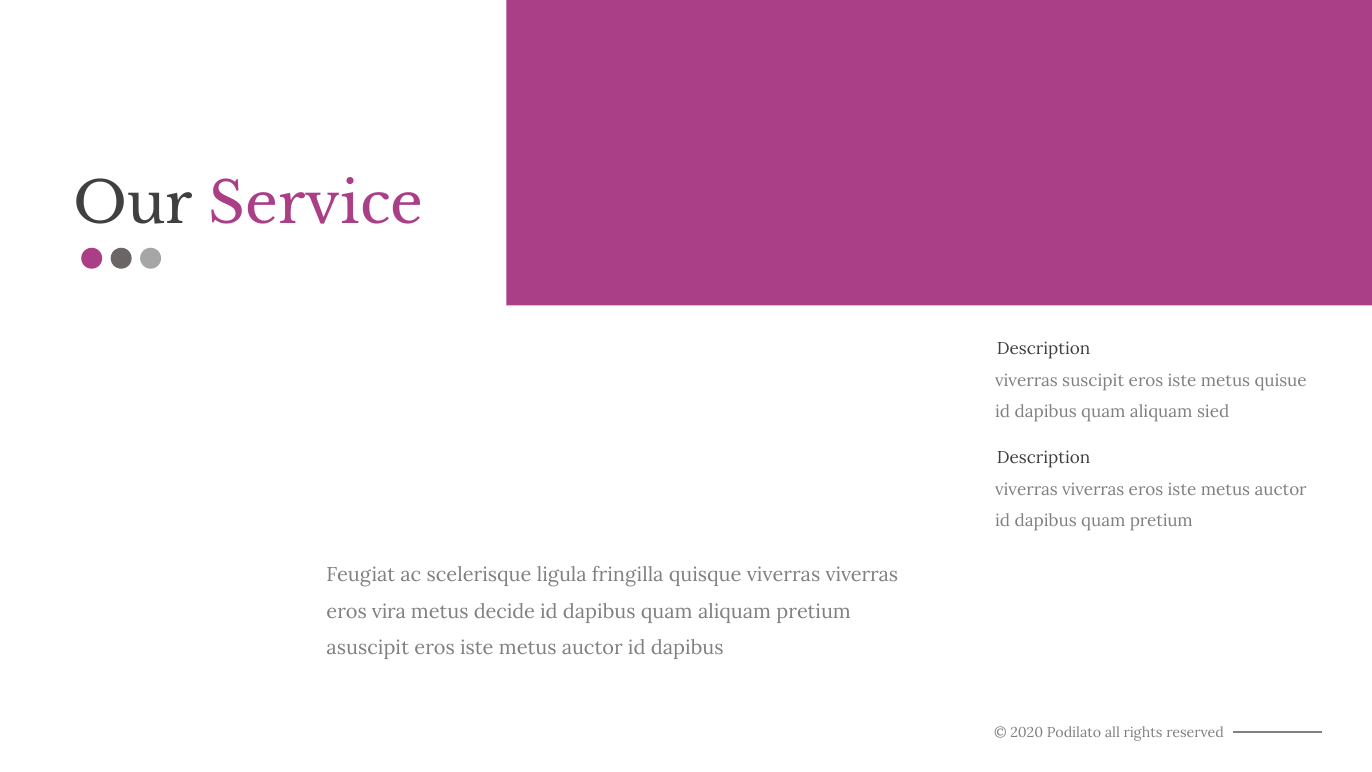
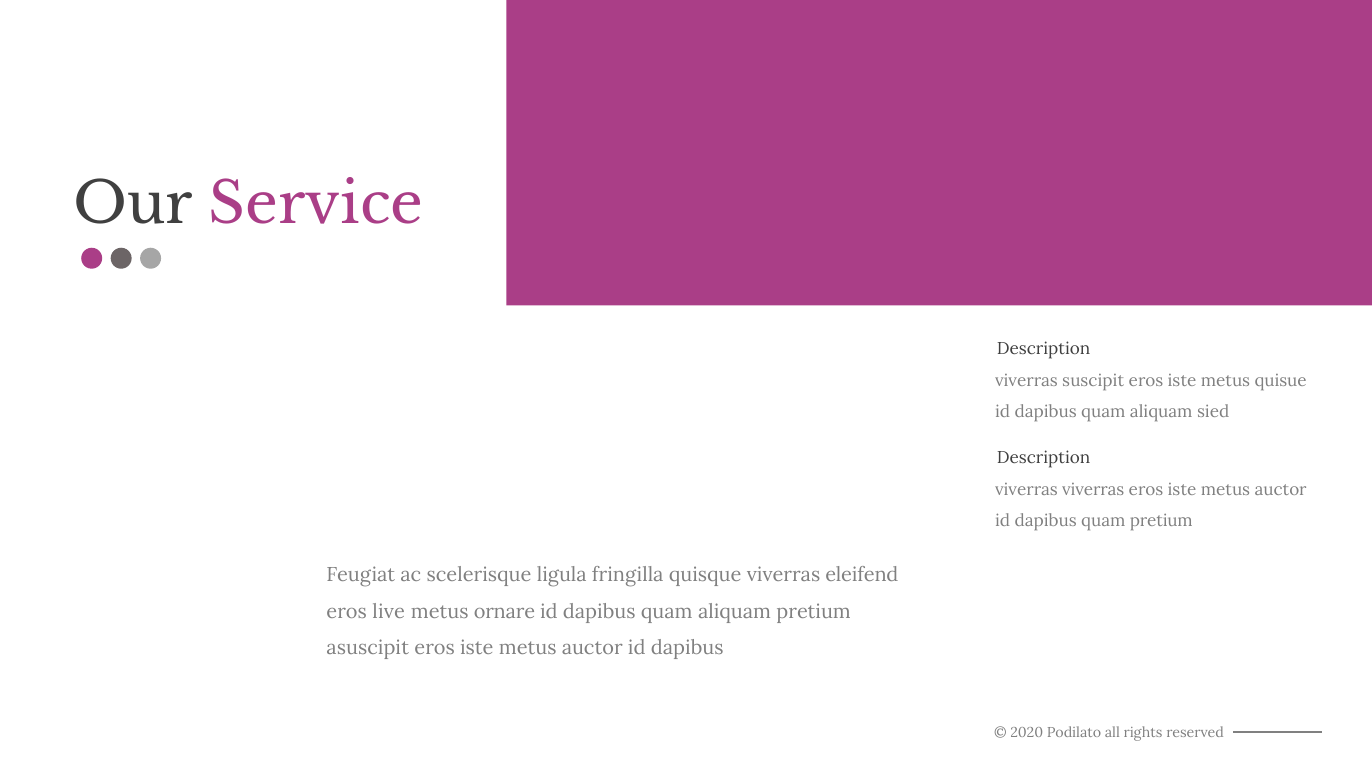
quisque viverras viverras: viverras -> eleifend
vira: vira -> live
decide: decide -> ornare
